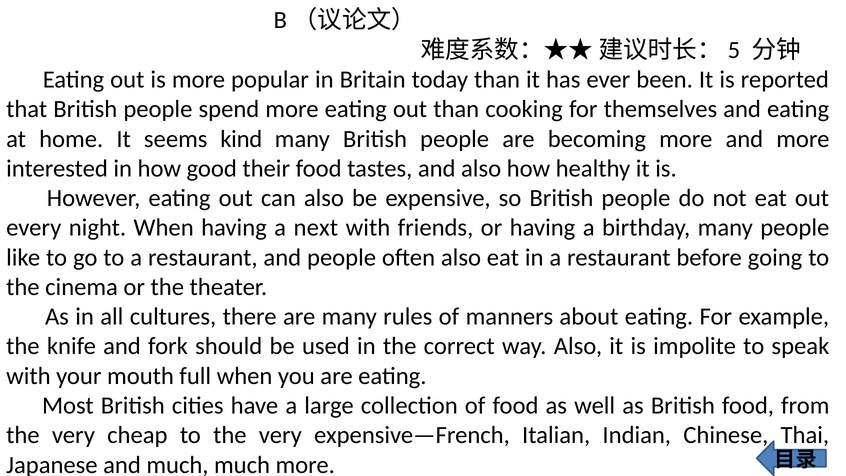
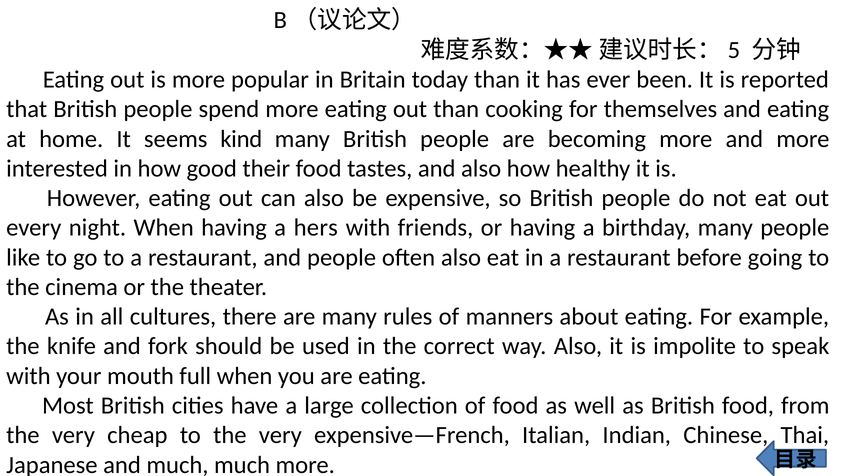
next: next -> hers
